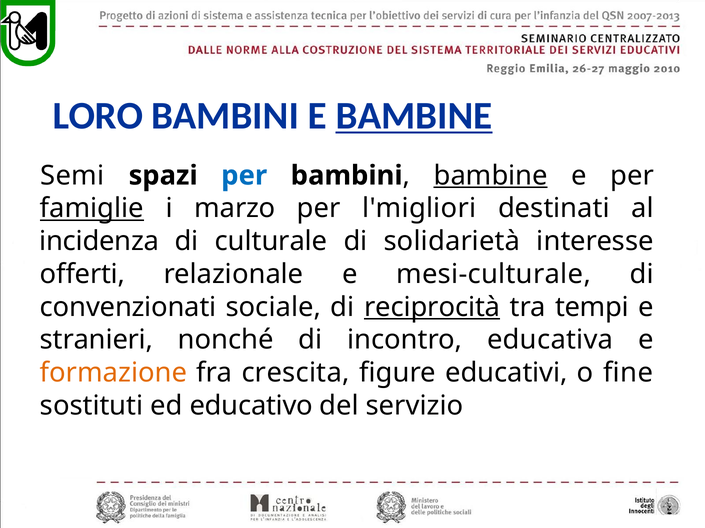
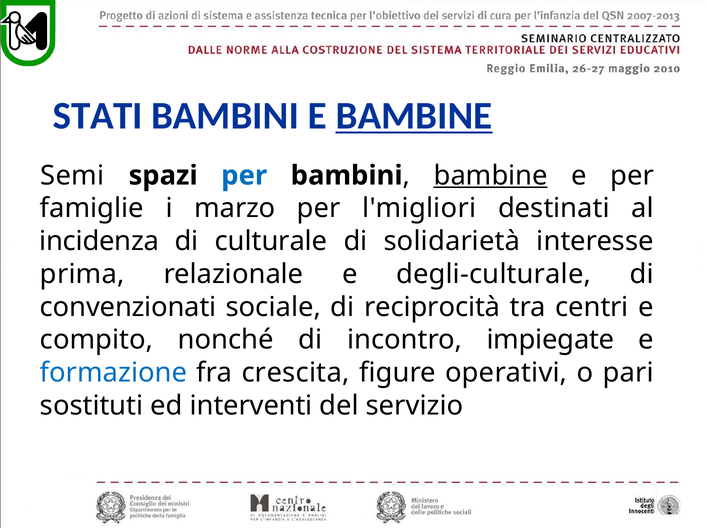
LORO: LORO -> STATI
famiglie underline: present -> none
offerti: offerti -> prima
mesi-culturale: mesi-culturale -> degli-culturale
reciprocità underline: present -> none
tempi: tempi -> centri
stranieri: stranieri -> compito
educativa: educativa -> impiegate
formazione colour: orange -> blue
educativi: educativi -> operativi
fine: fine -> pari
educativo: educativo -> interventi
